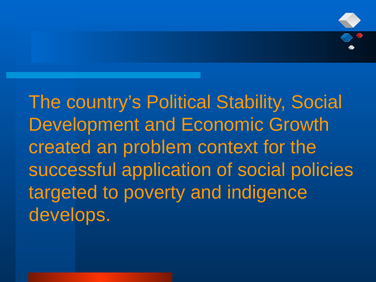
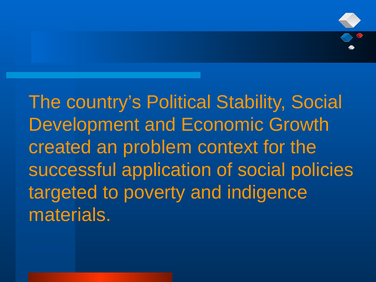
develops: develops -> materials
